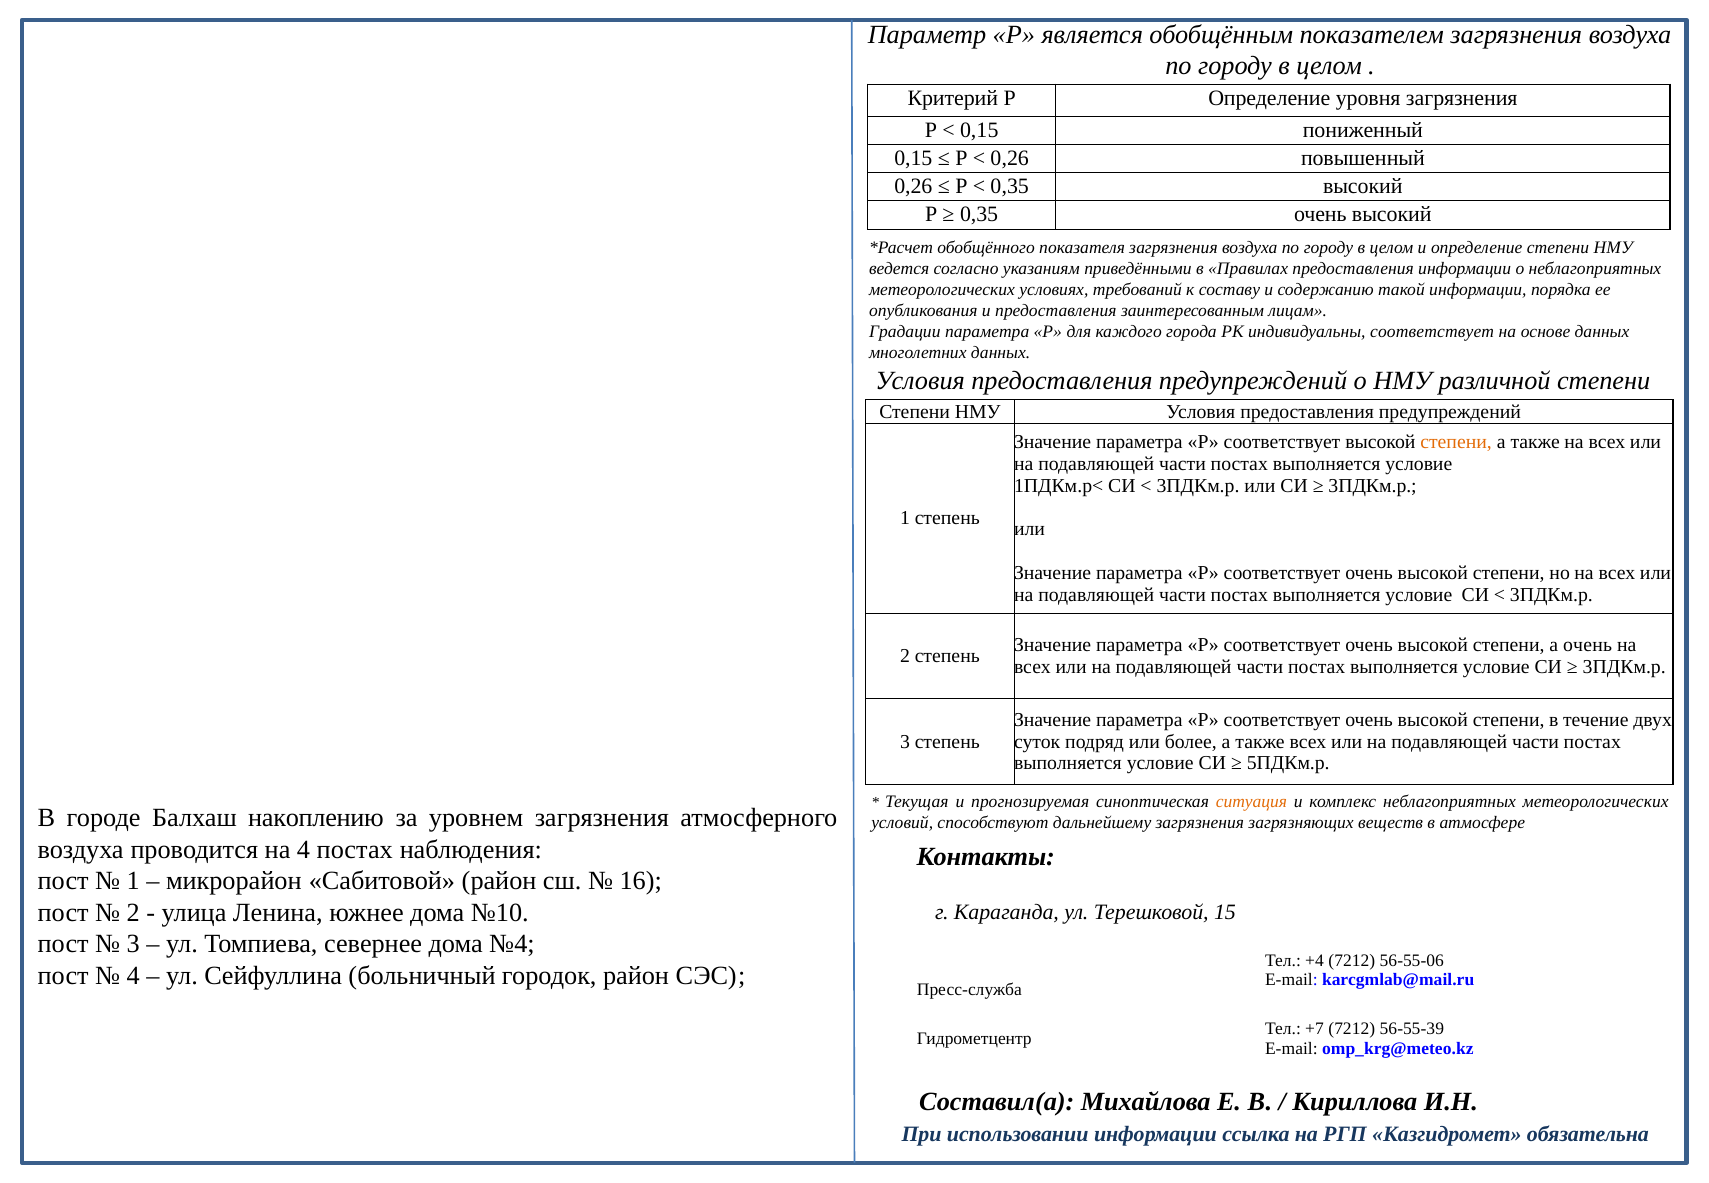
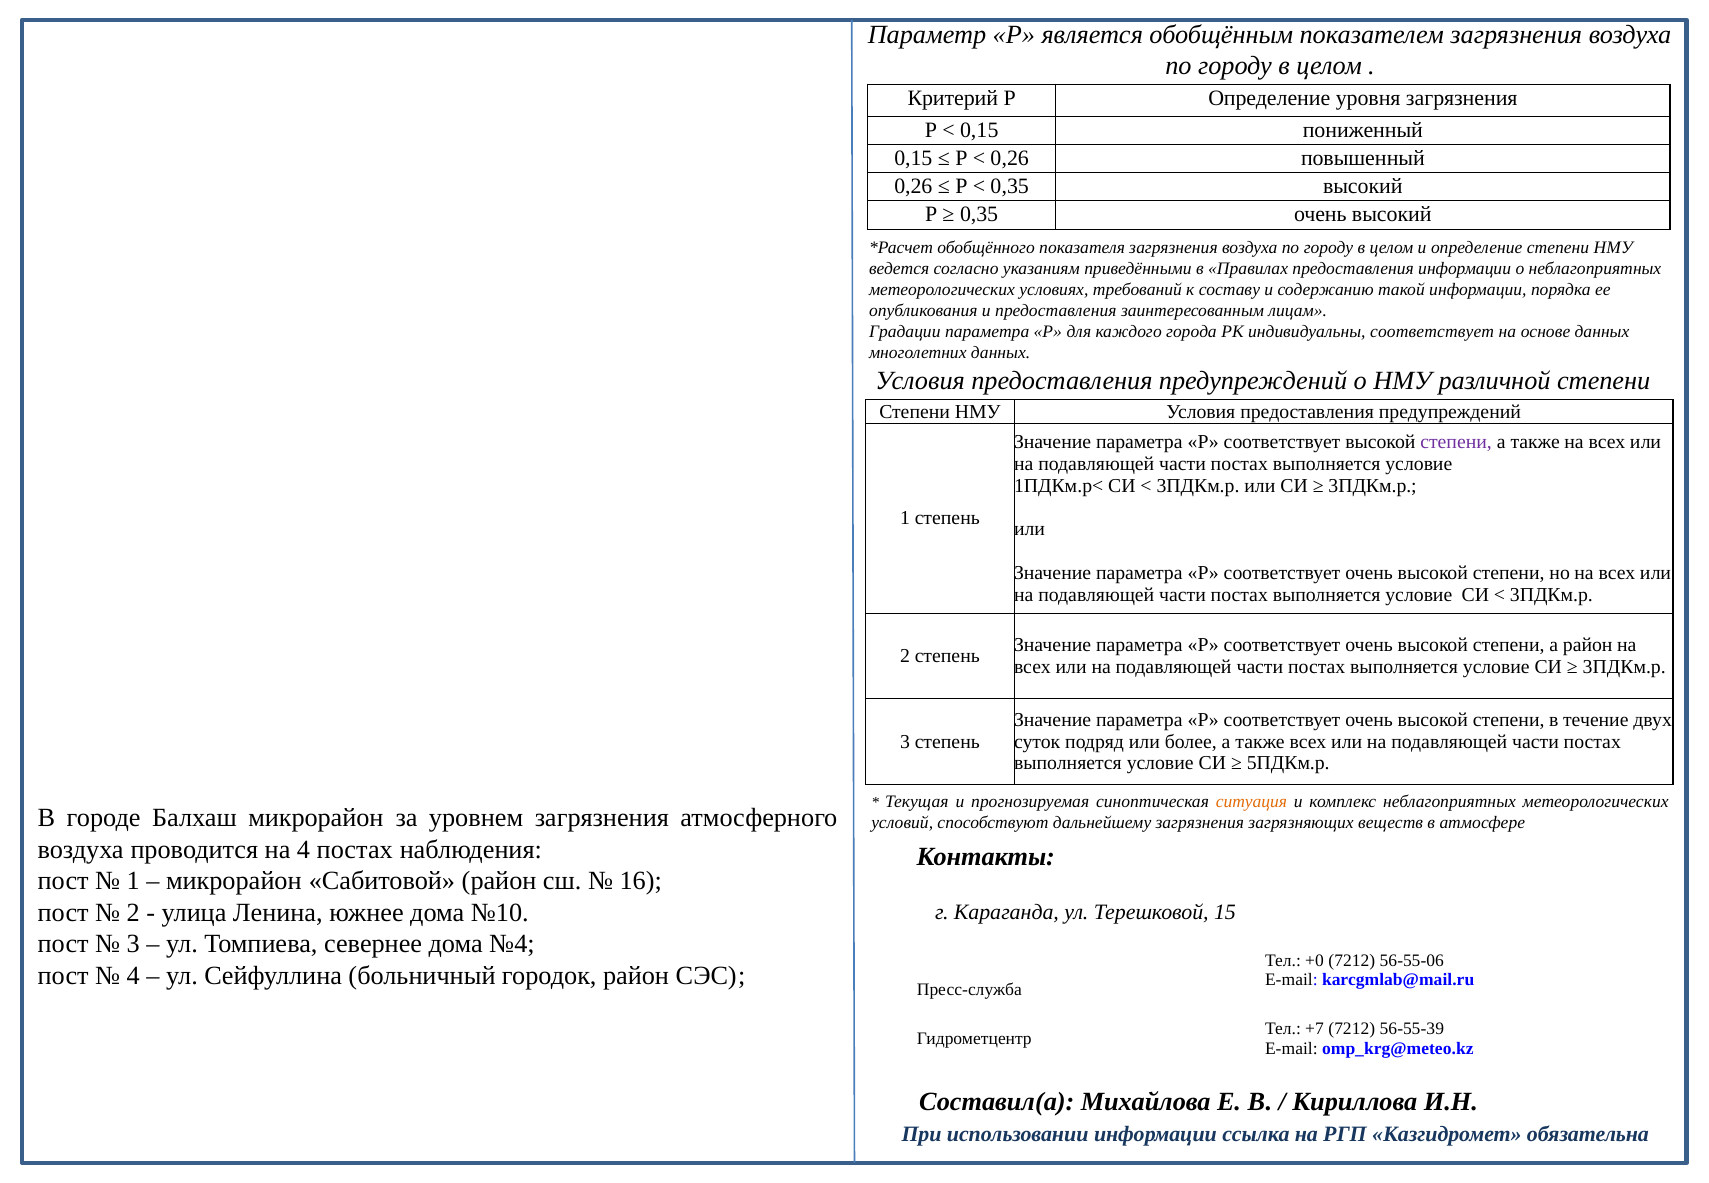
степени at (1456, 442) colour: orange -> purple
а очень: очень -> район
Балхаш накоплению: накоплению -> микрорайон
+4: +4 -> +0
